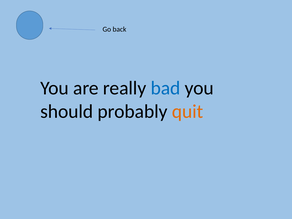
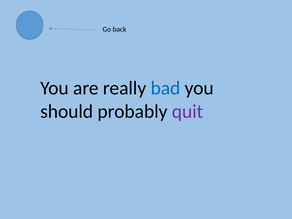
quit colour: orange -> purple
